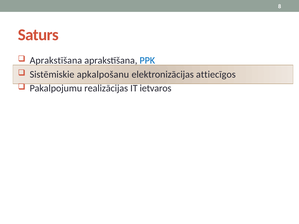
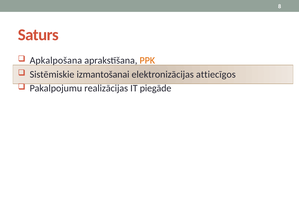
Aprakstīšana at (56, 61): Aprakstīšana -> Apkalpošana
PPK colour: blue -> orange
apkalpošanu: apkalpošanu -> izmantošanai
ietvaros: ietvaros -> piegāde
